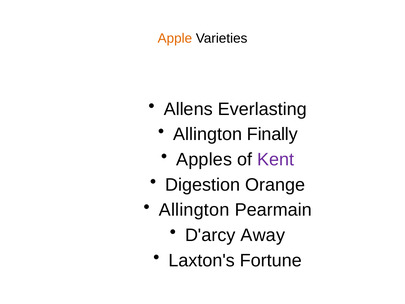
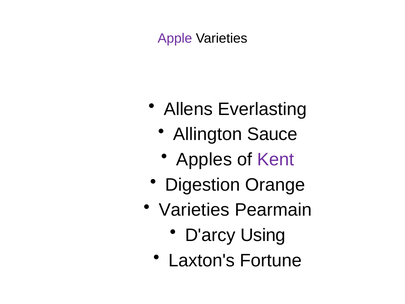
Apple colour: orange -> purple
Finally: Finally -> Sauce
Allington at (194, 210): Allington -> Varieties
Away: Away -> Using
